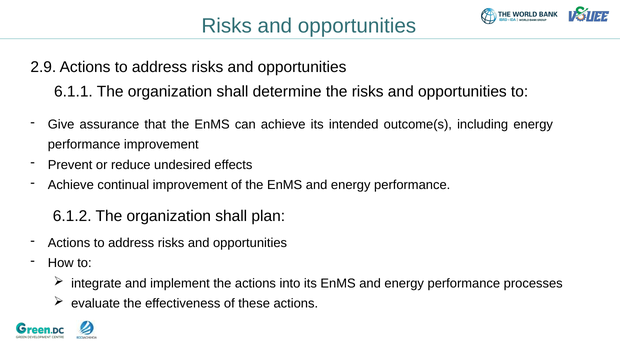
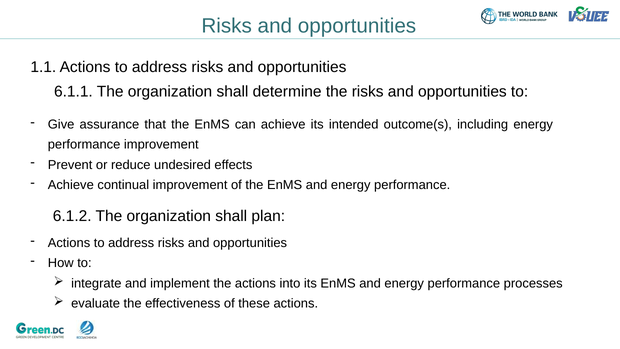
2.9: 2.9 -> 1.1
